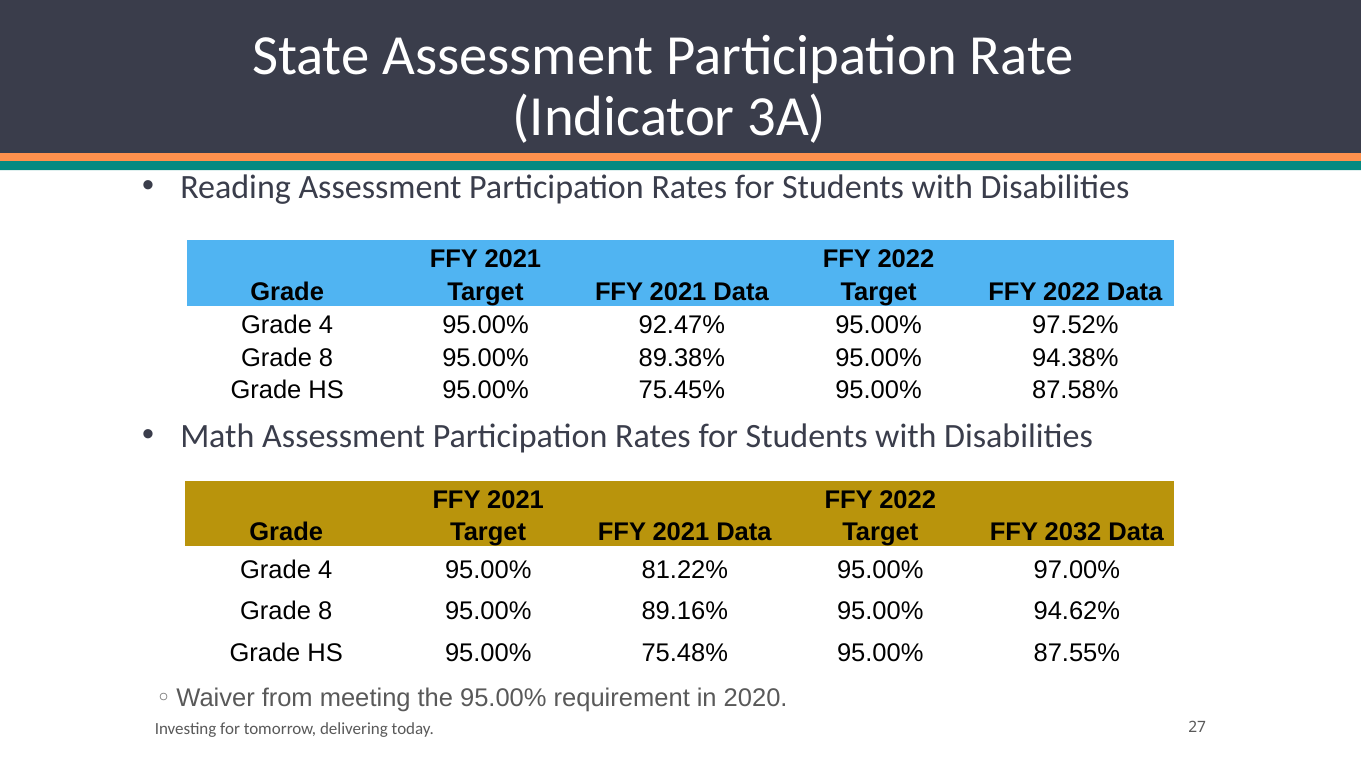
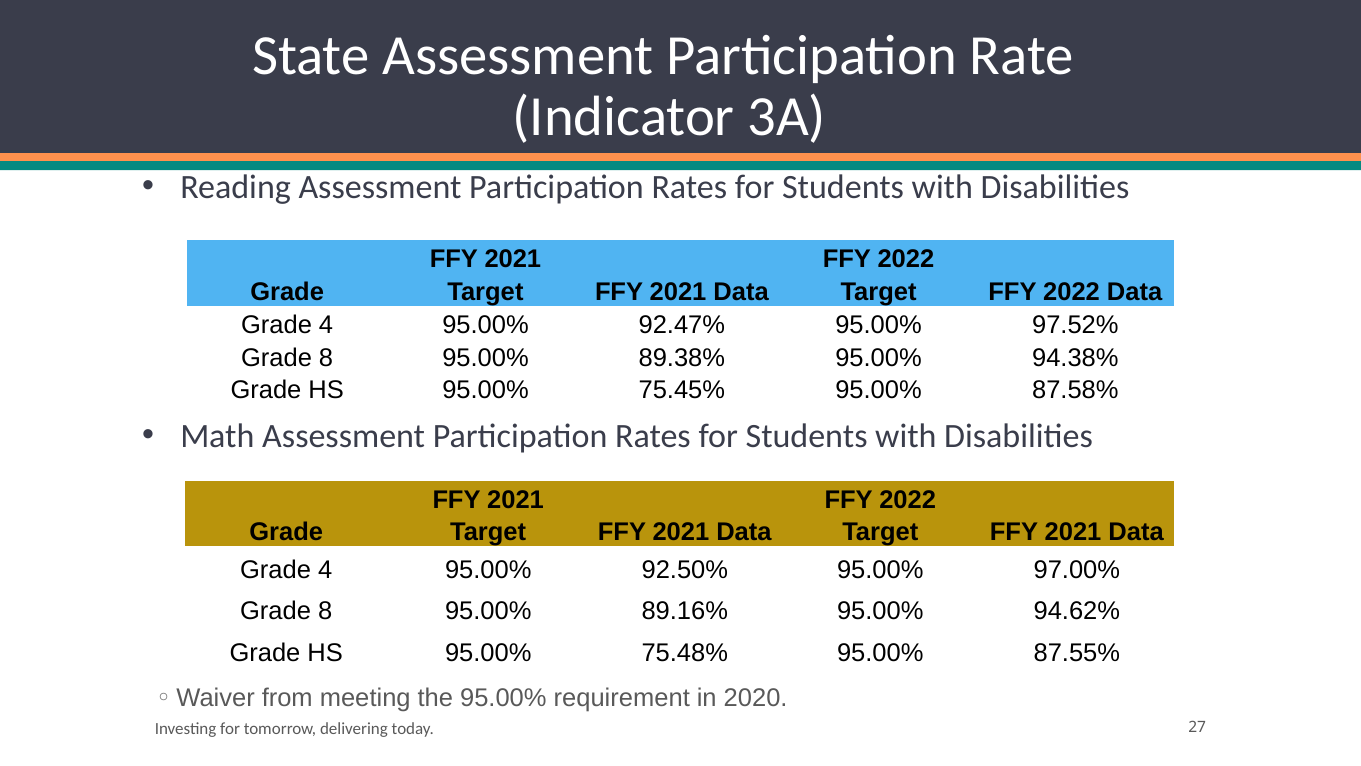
2032 at (1073, 532): 2032 -> 2021
81.22%: 81.22% -> 92.50%
